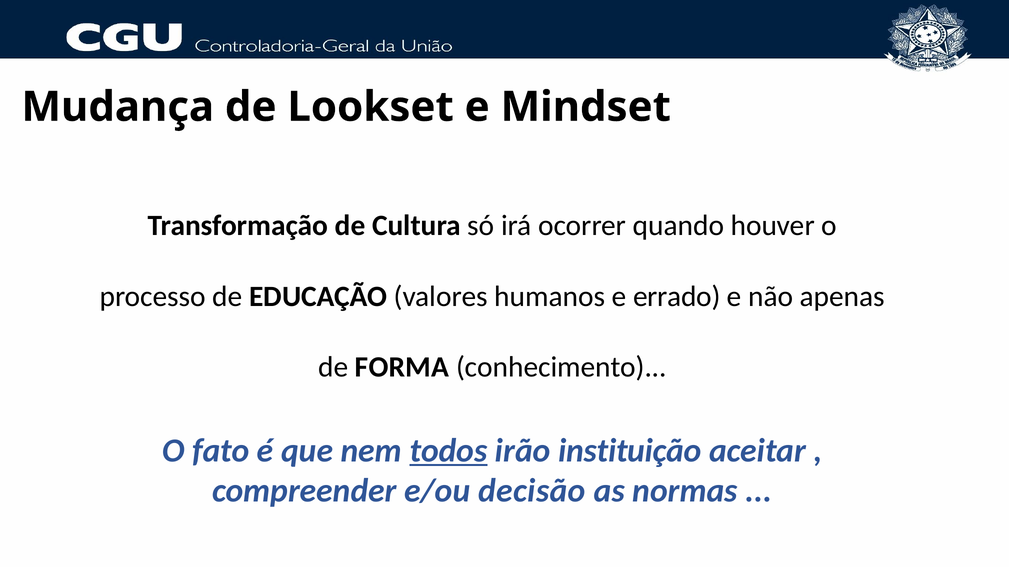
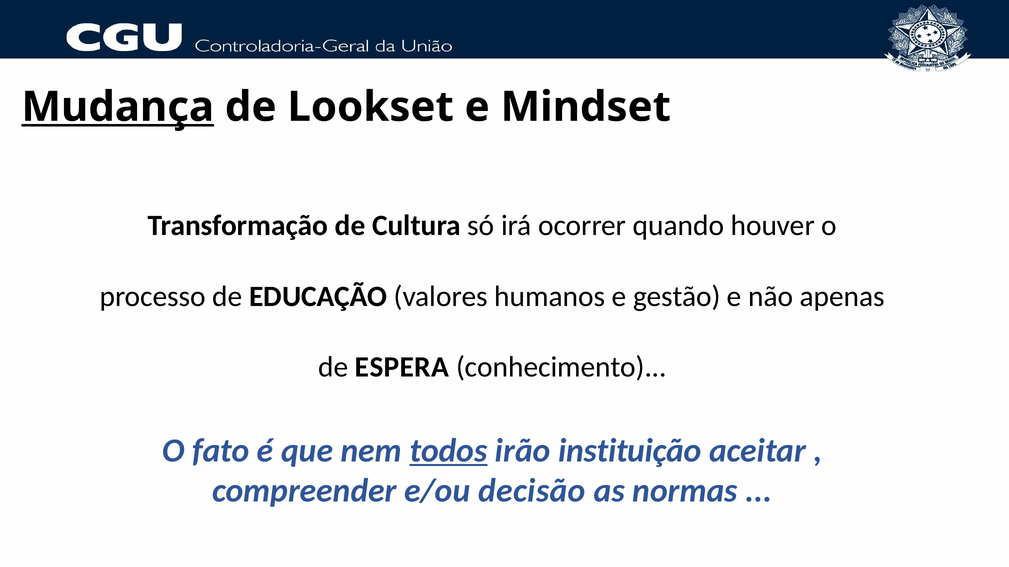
Mudança underline: none -> present
errado: errado -> gestão
FORMA: FORMA -> ESPERA
